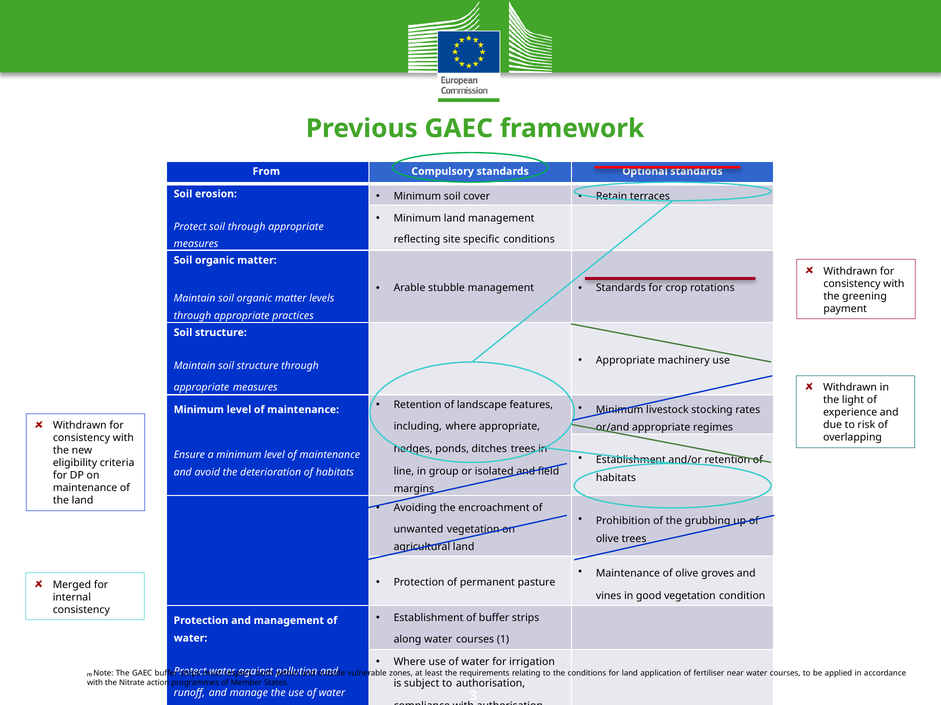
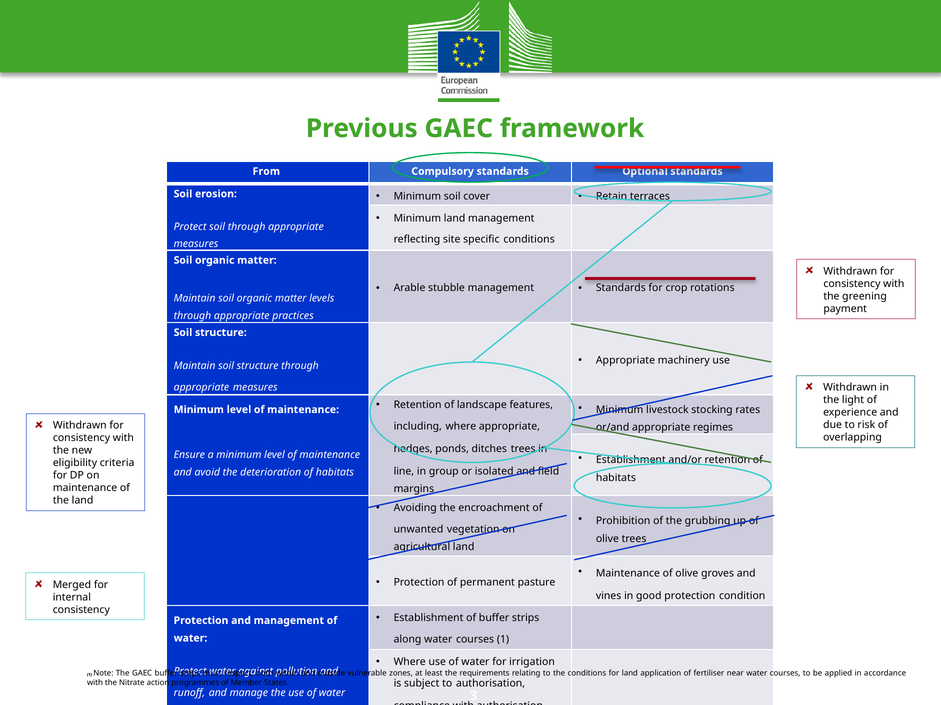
good vegetation: vegetation -> protection
